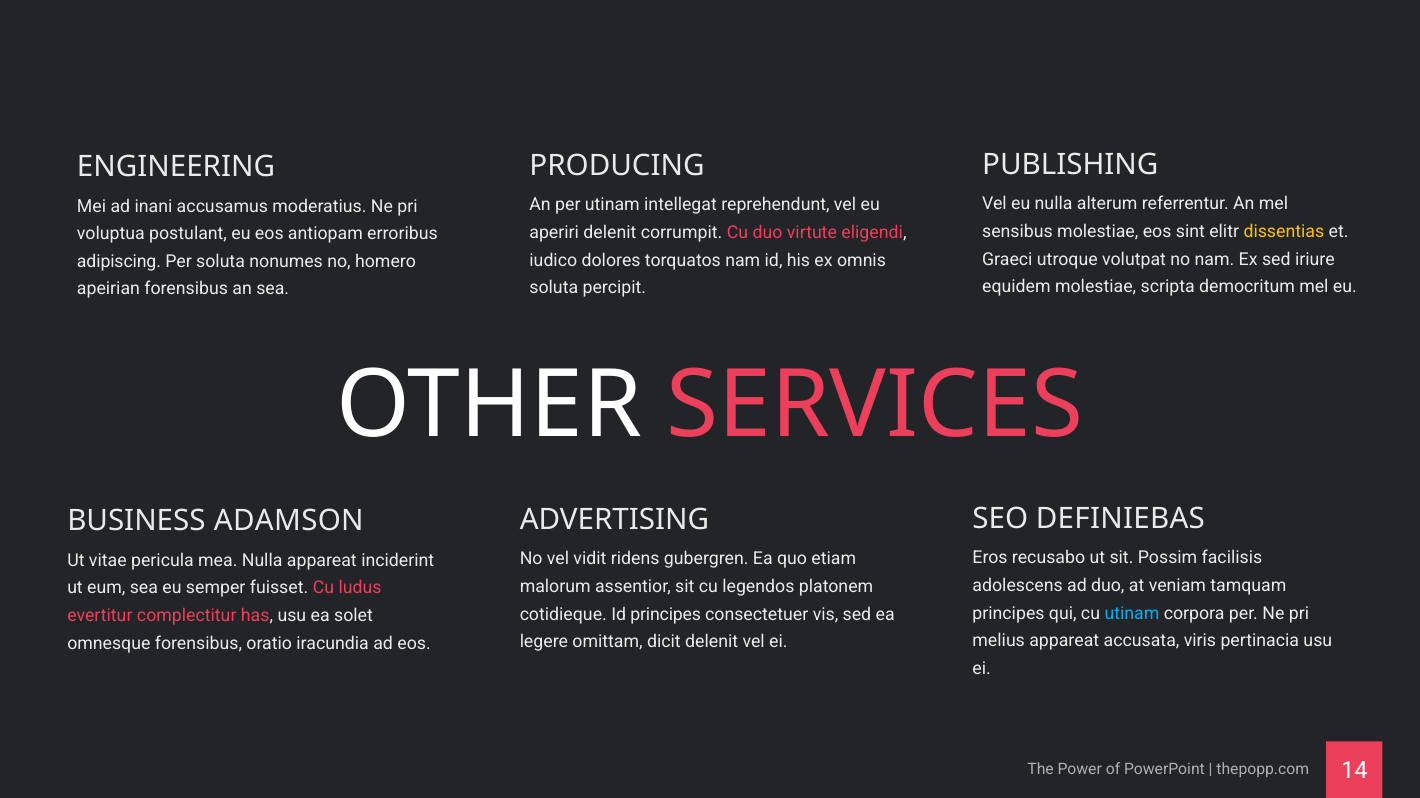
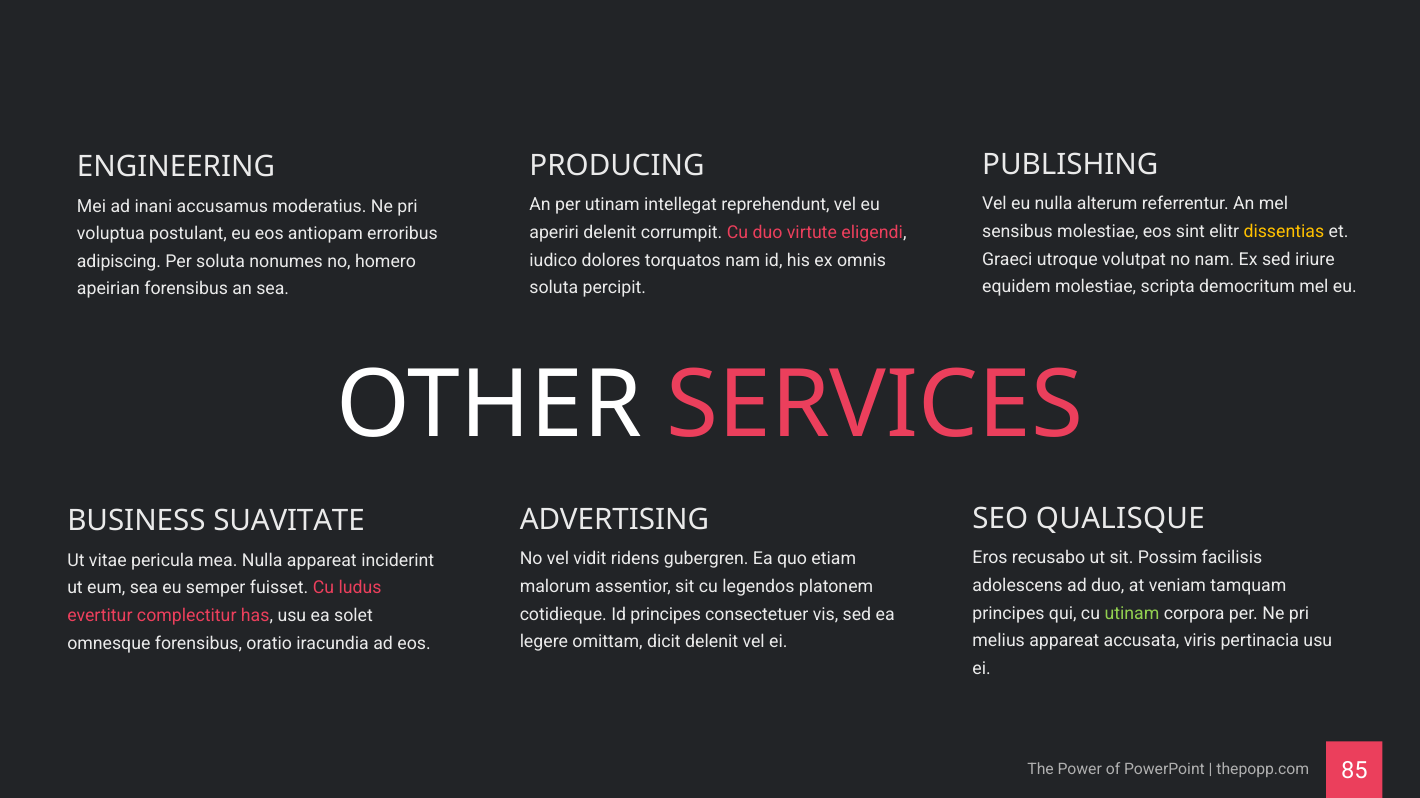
DEFINIEBAS: DEFINIEBAS -> QUALISQUE
ADAMSON: ADAMSON -> SUAVITATE
utinam at (1132, 614) colour: light blue -> light green
14: 14 -> 85
